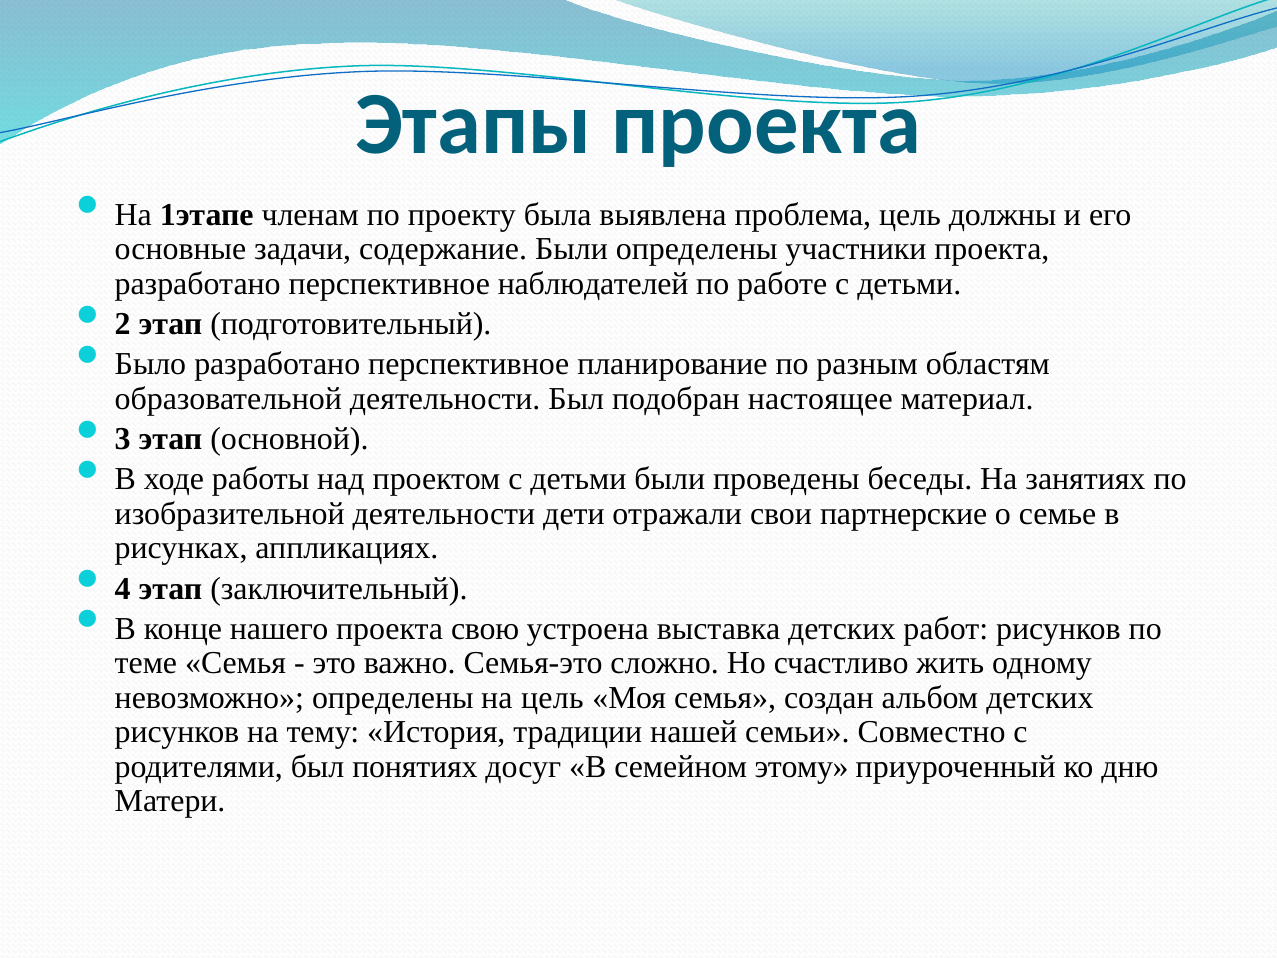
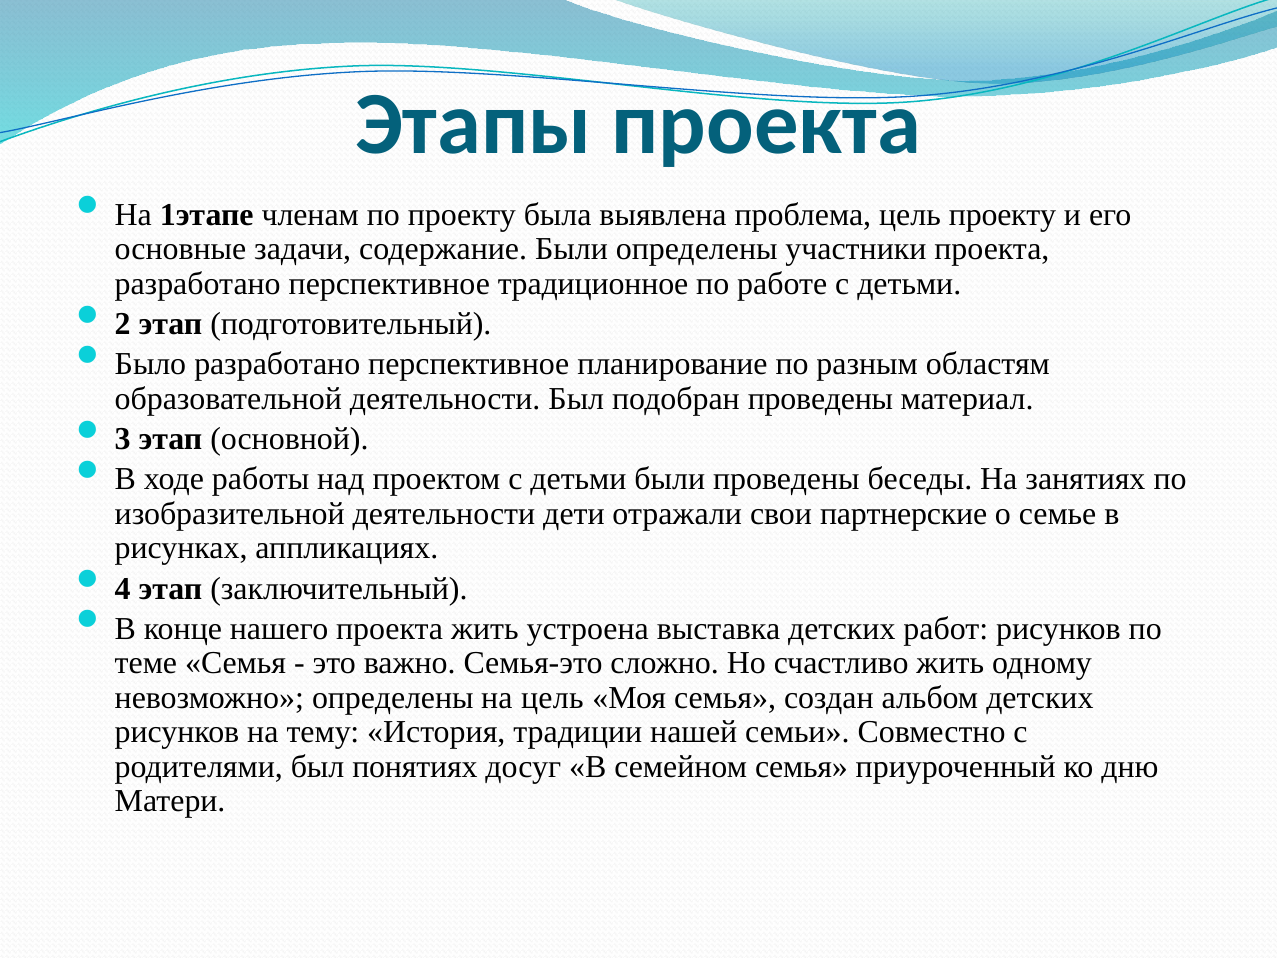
цель должны: должны -> проекту
наблюдателей: наблюдателей -> традиционное
подобран настоящее: настоящее -> проведены
проекта свою: свою -> жить
семейном этому: этому -> семья
